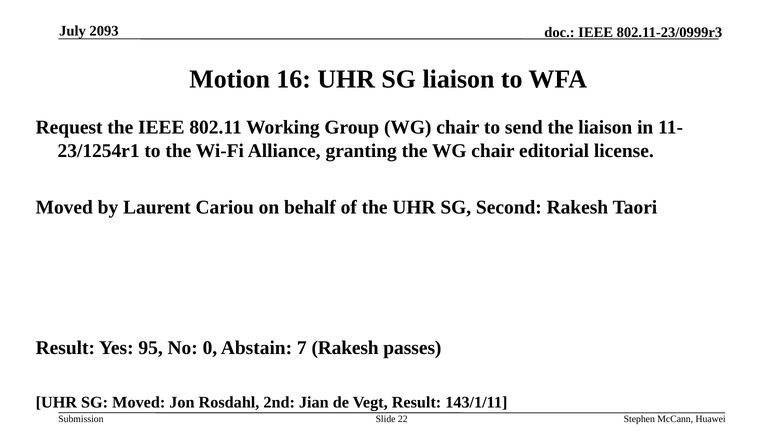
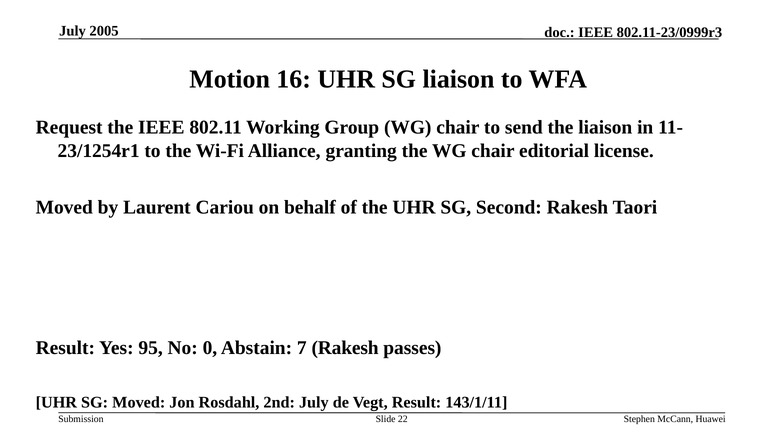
2093: 2093 -> 2005
2nd Jian: Jian -> July
